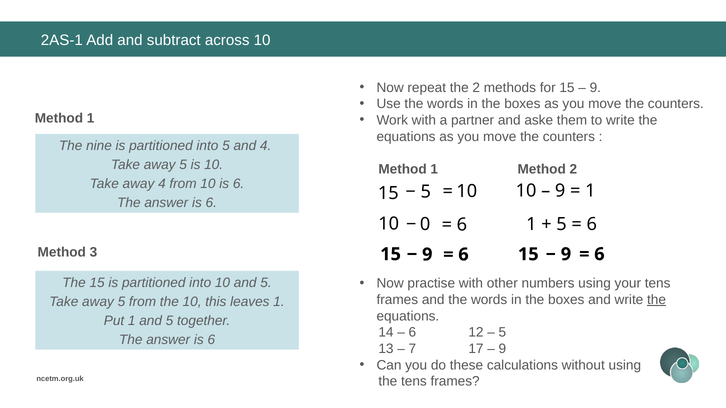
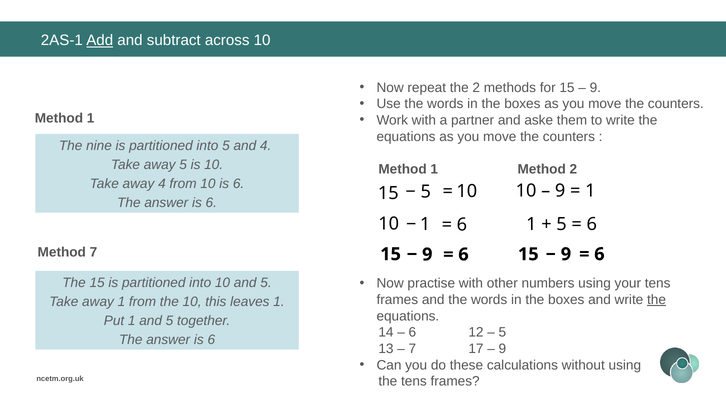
Add underline: none -> present
0 at (425, 225): 0 -> 1
Method 3: 3 -> 7
5 at (121, 302): 5 -> 1
